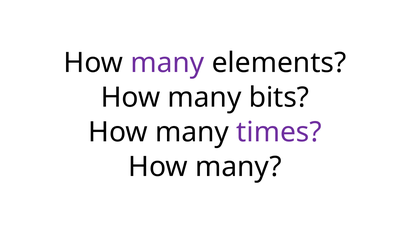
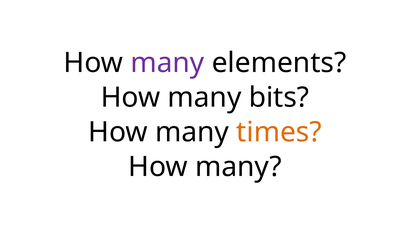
times colour: purple -> orange
